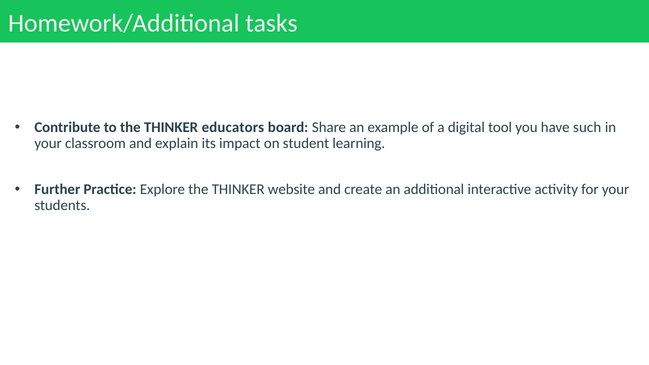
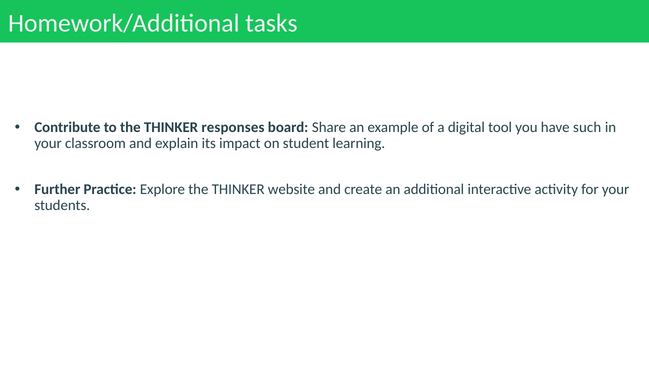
educators: educators -> responses
